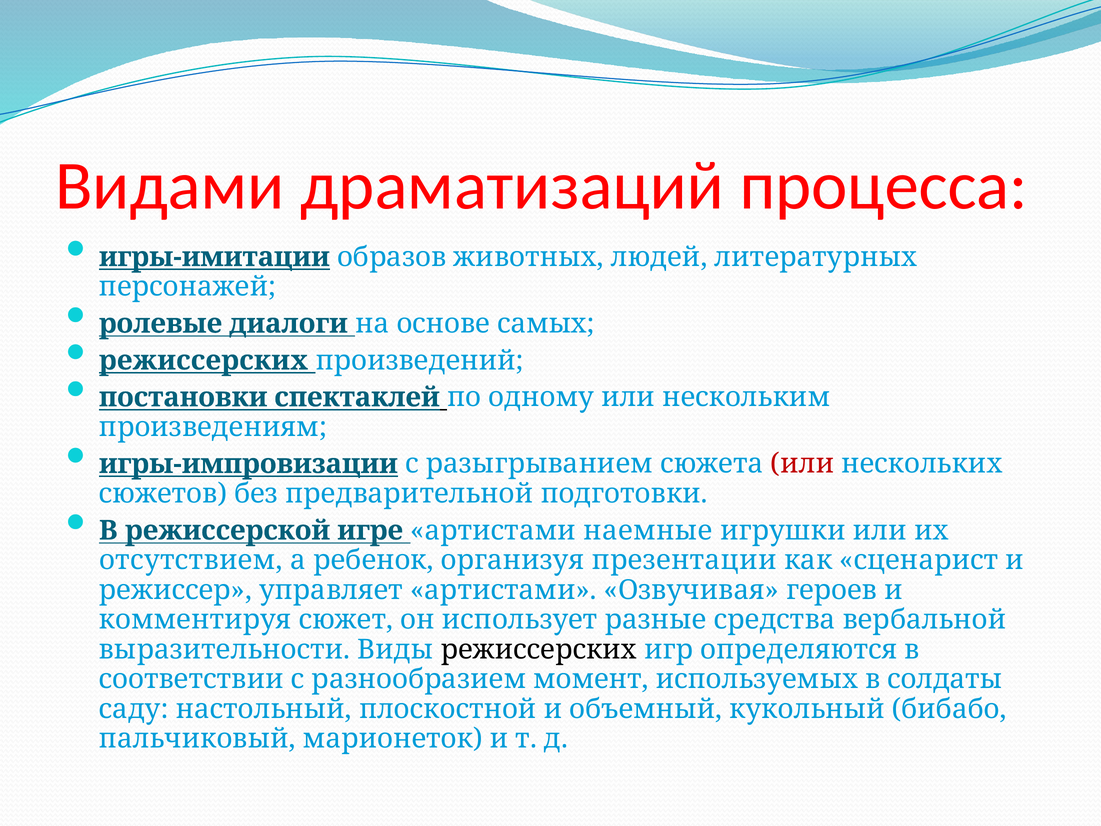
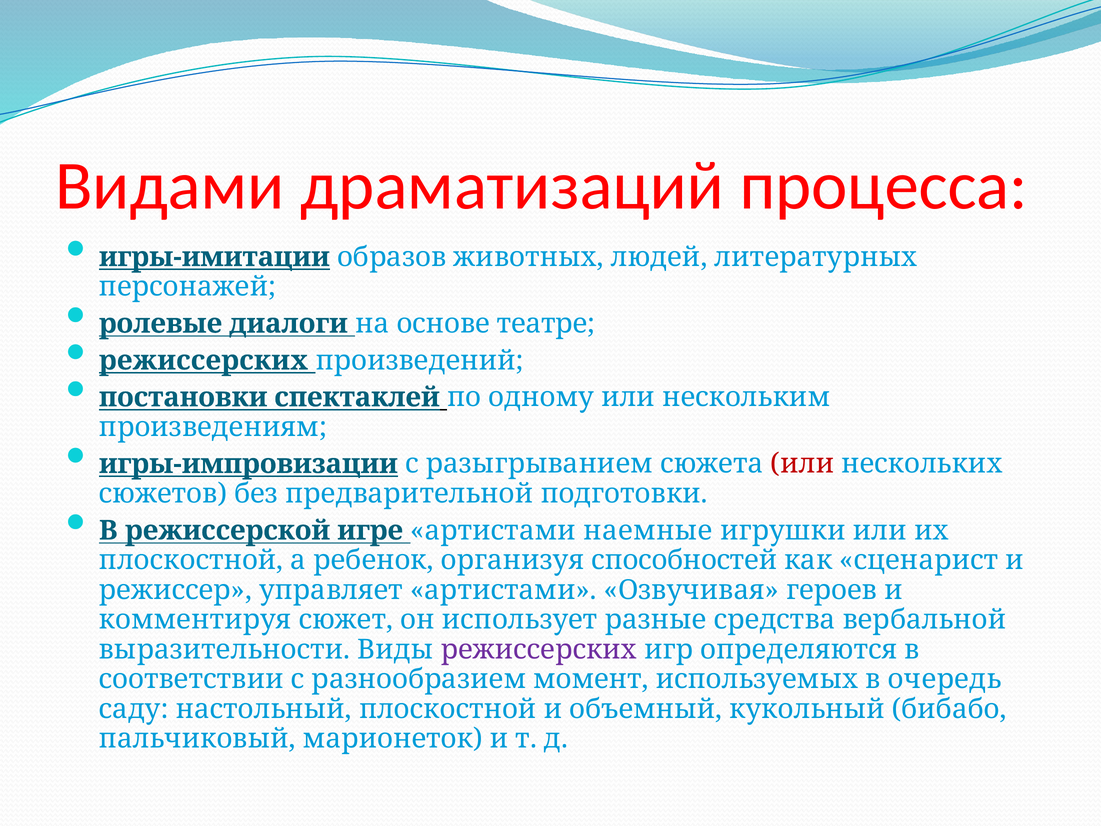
самых: самых -> театре
отсутствием at (191, 560): отсутствием -> плоскостной
презентации: презентации -> способностей
режиссерских at (539, 649) colour: black -> purple
солдаты: солдаты -> очередь
